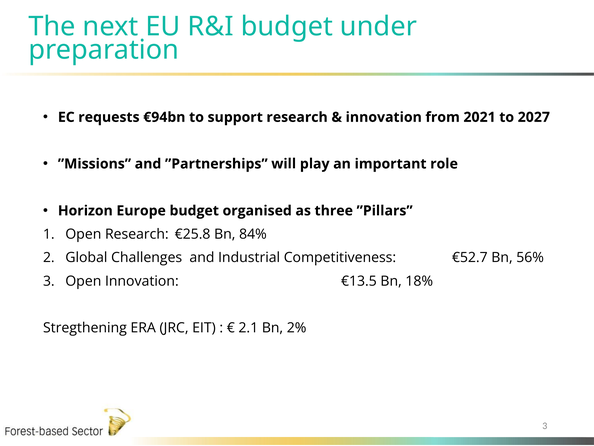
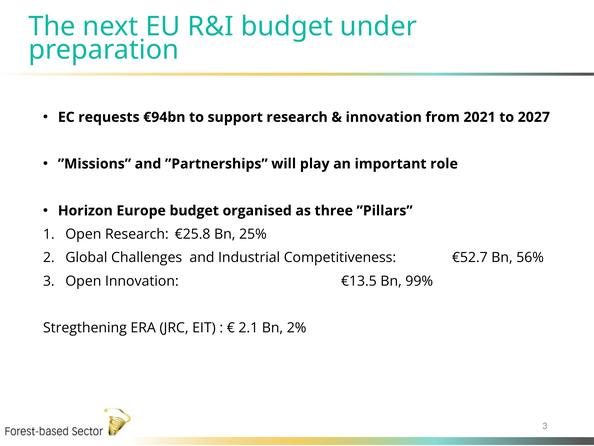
84%: 84% -> 25%
18%: 18% -> 99%
